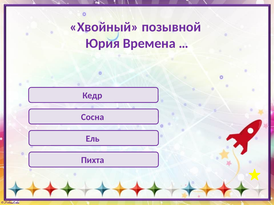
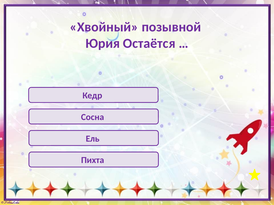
Времена: Времена -> Остаётся
